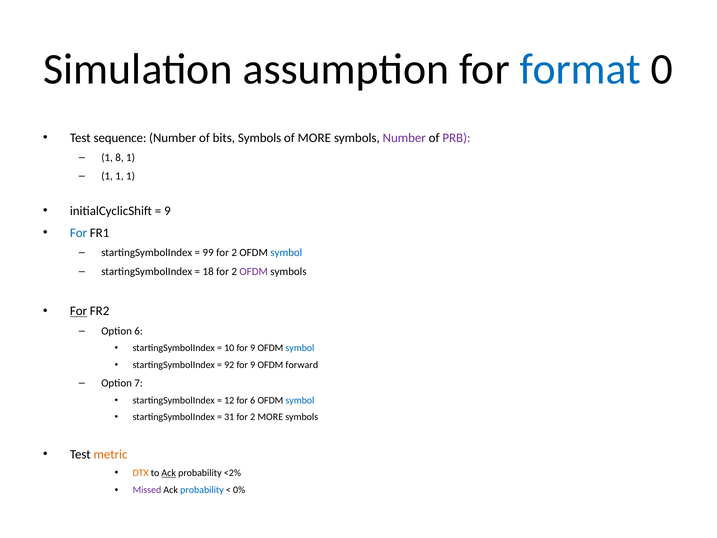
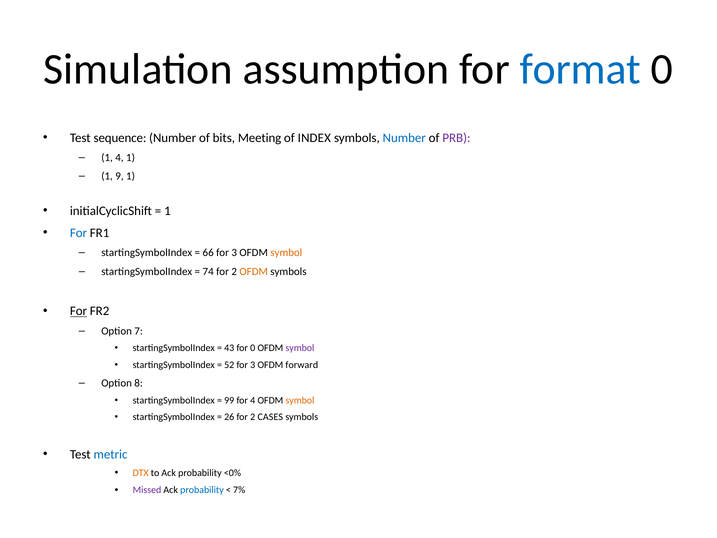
bits Symbols: Symbols -> Meeting
of MORE: MORE -> INDEX
Number at (404, 138) colour: purple -> blue
1 8: 8 -> 4
1 at (119, 176): 1 -> 9
9 at (167, 211): 9 -> 1
99: 99 -> 66
2 at (234, 253): 2 -> 3
symbol at (286, 253) colour: blue -> orange
18: 18 -> 74
OFDM at (254, 271) colour: purple -> orange
Option 6: 6 -> 7
10: 10 -> 43
9 at (253, 348): 9 -> 0
symbol at (300, 348) colour: blue -> purple
92: 92 -> 52
9 at (253, 365): 9 -> 3
7: 7 -> 8
12: 12 -> 99
for 6: 6 -> 4
symbol at (300, 400) colour: blue -> orange
31: 31 -> 26
2 MORE: MORE -> CASES
metric colour: orange -> blue
Ack at (169, 473) underline: present -> none
<2%: <2% -> <0%
0%: 0% -> 7%
